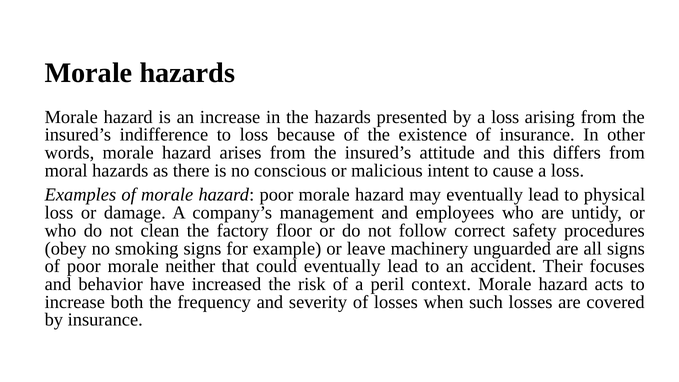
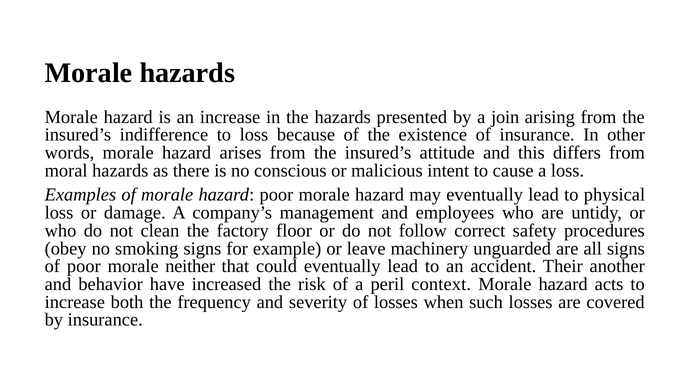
by a loss: loss -> join
focuses: focuses -> another
